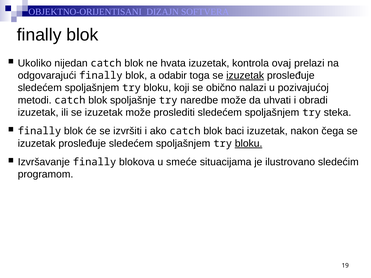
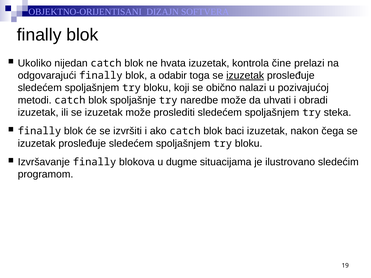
ovaj: ovaj -> čine
bloku at (249, 144) underline: present -> none
smeće: smeće -> dugme
